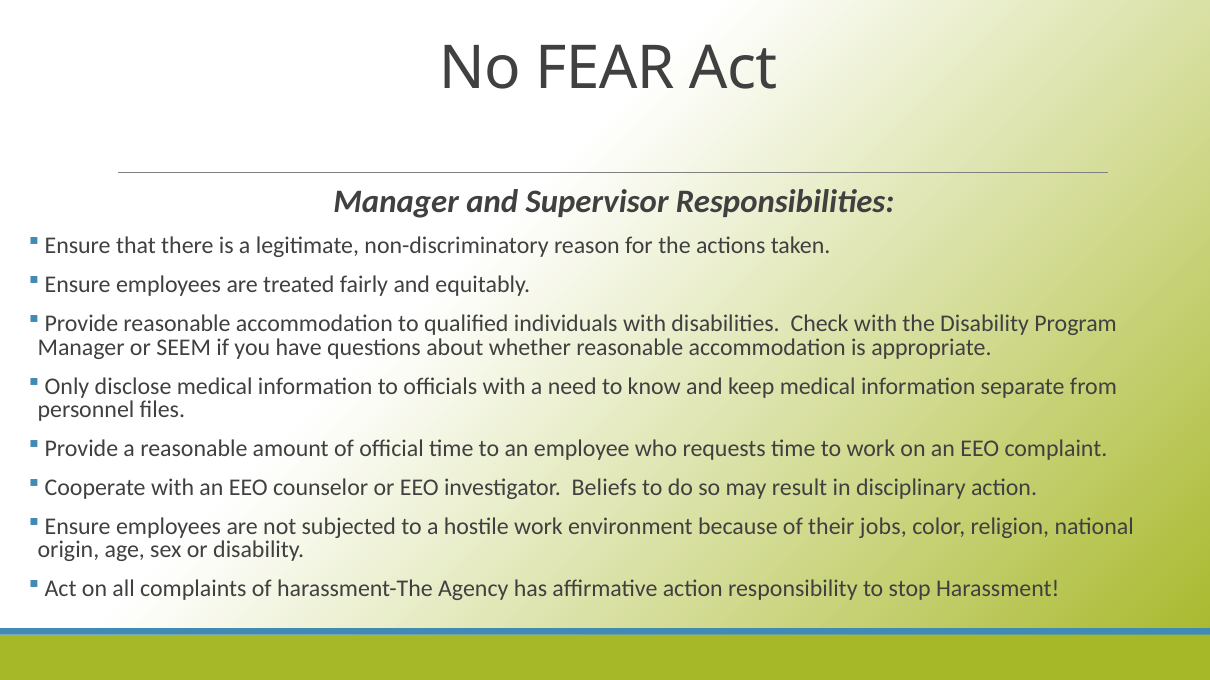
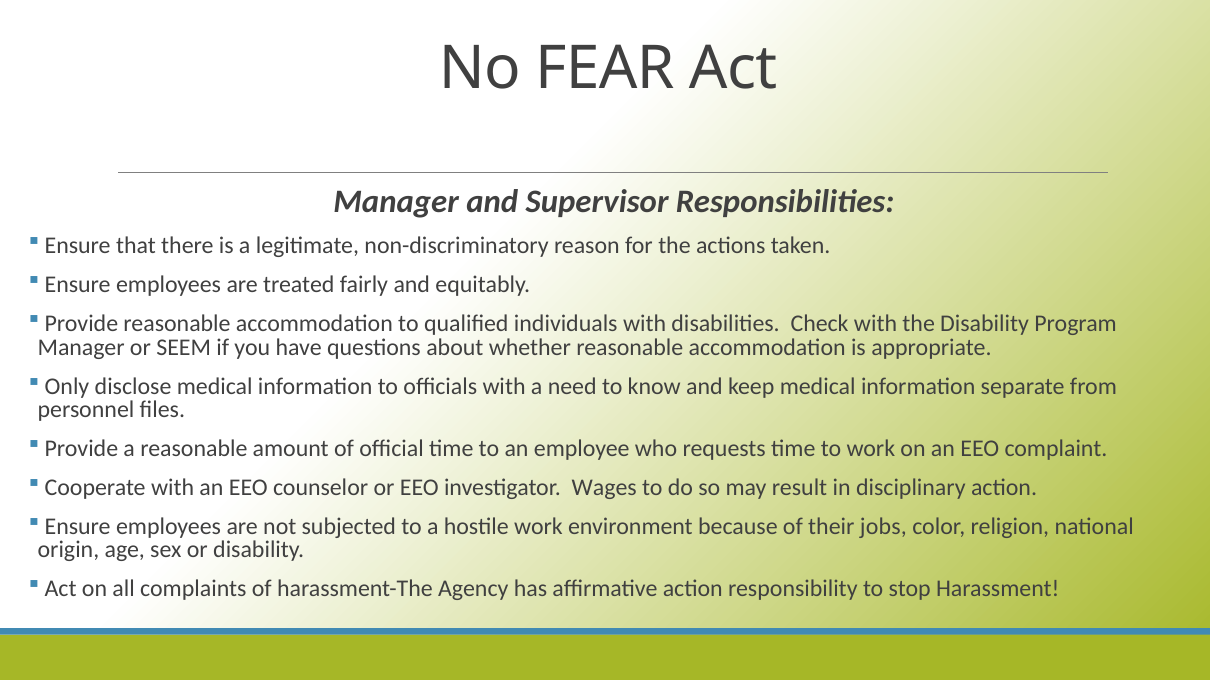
Beliefs: Beliefs -> Wages
